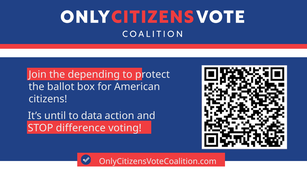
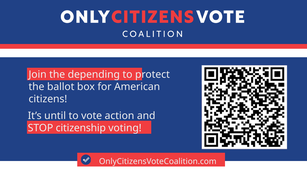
data: data -> vote
difference: difference -> citizenship
